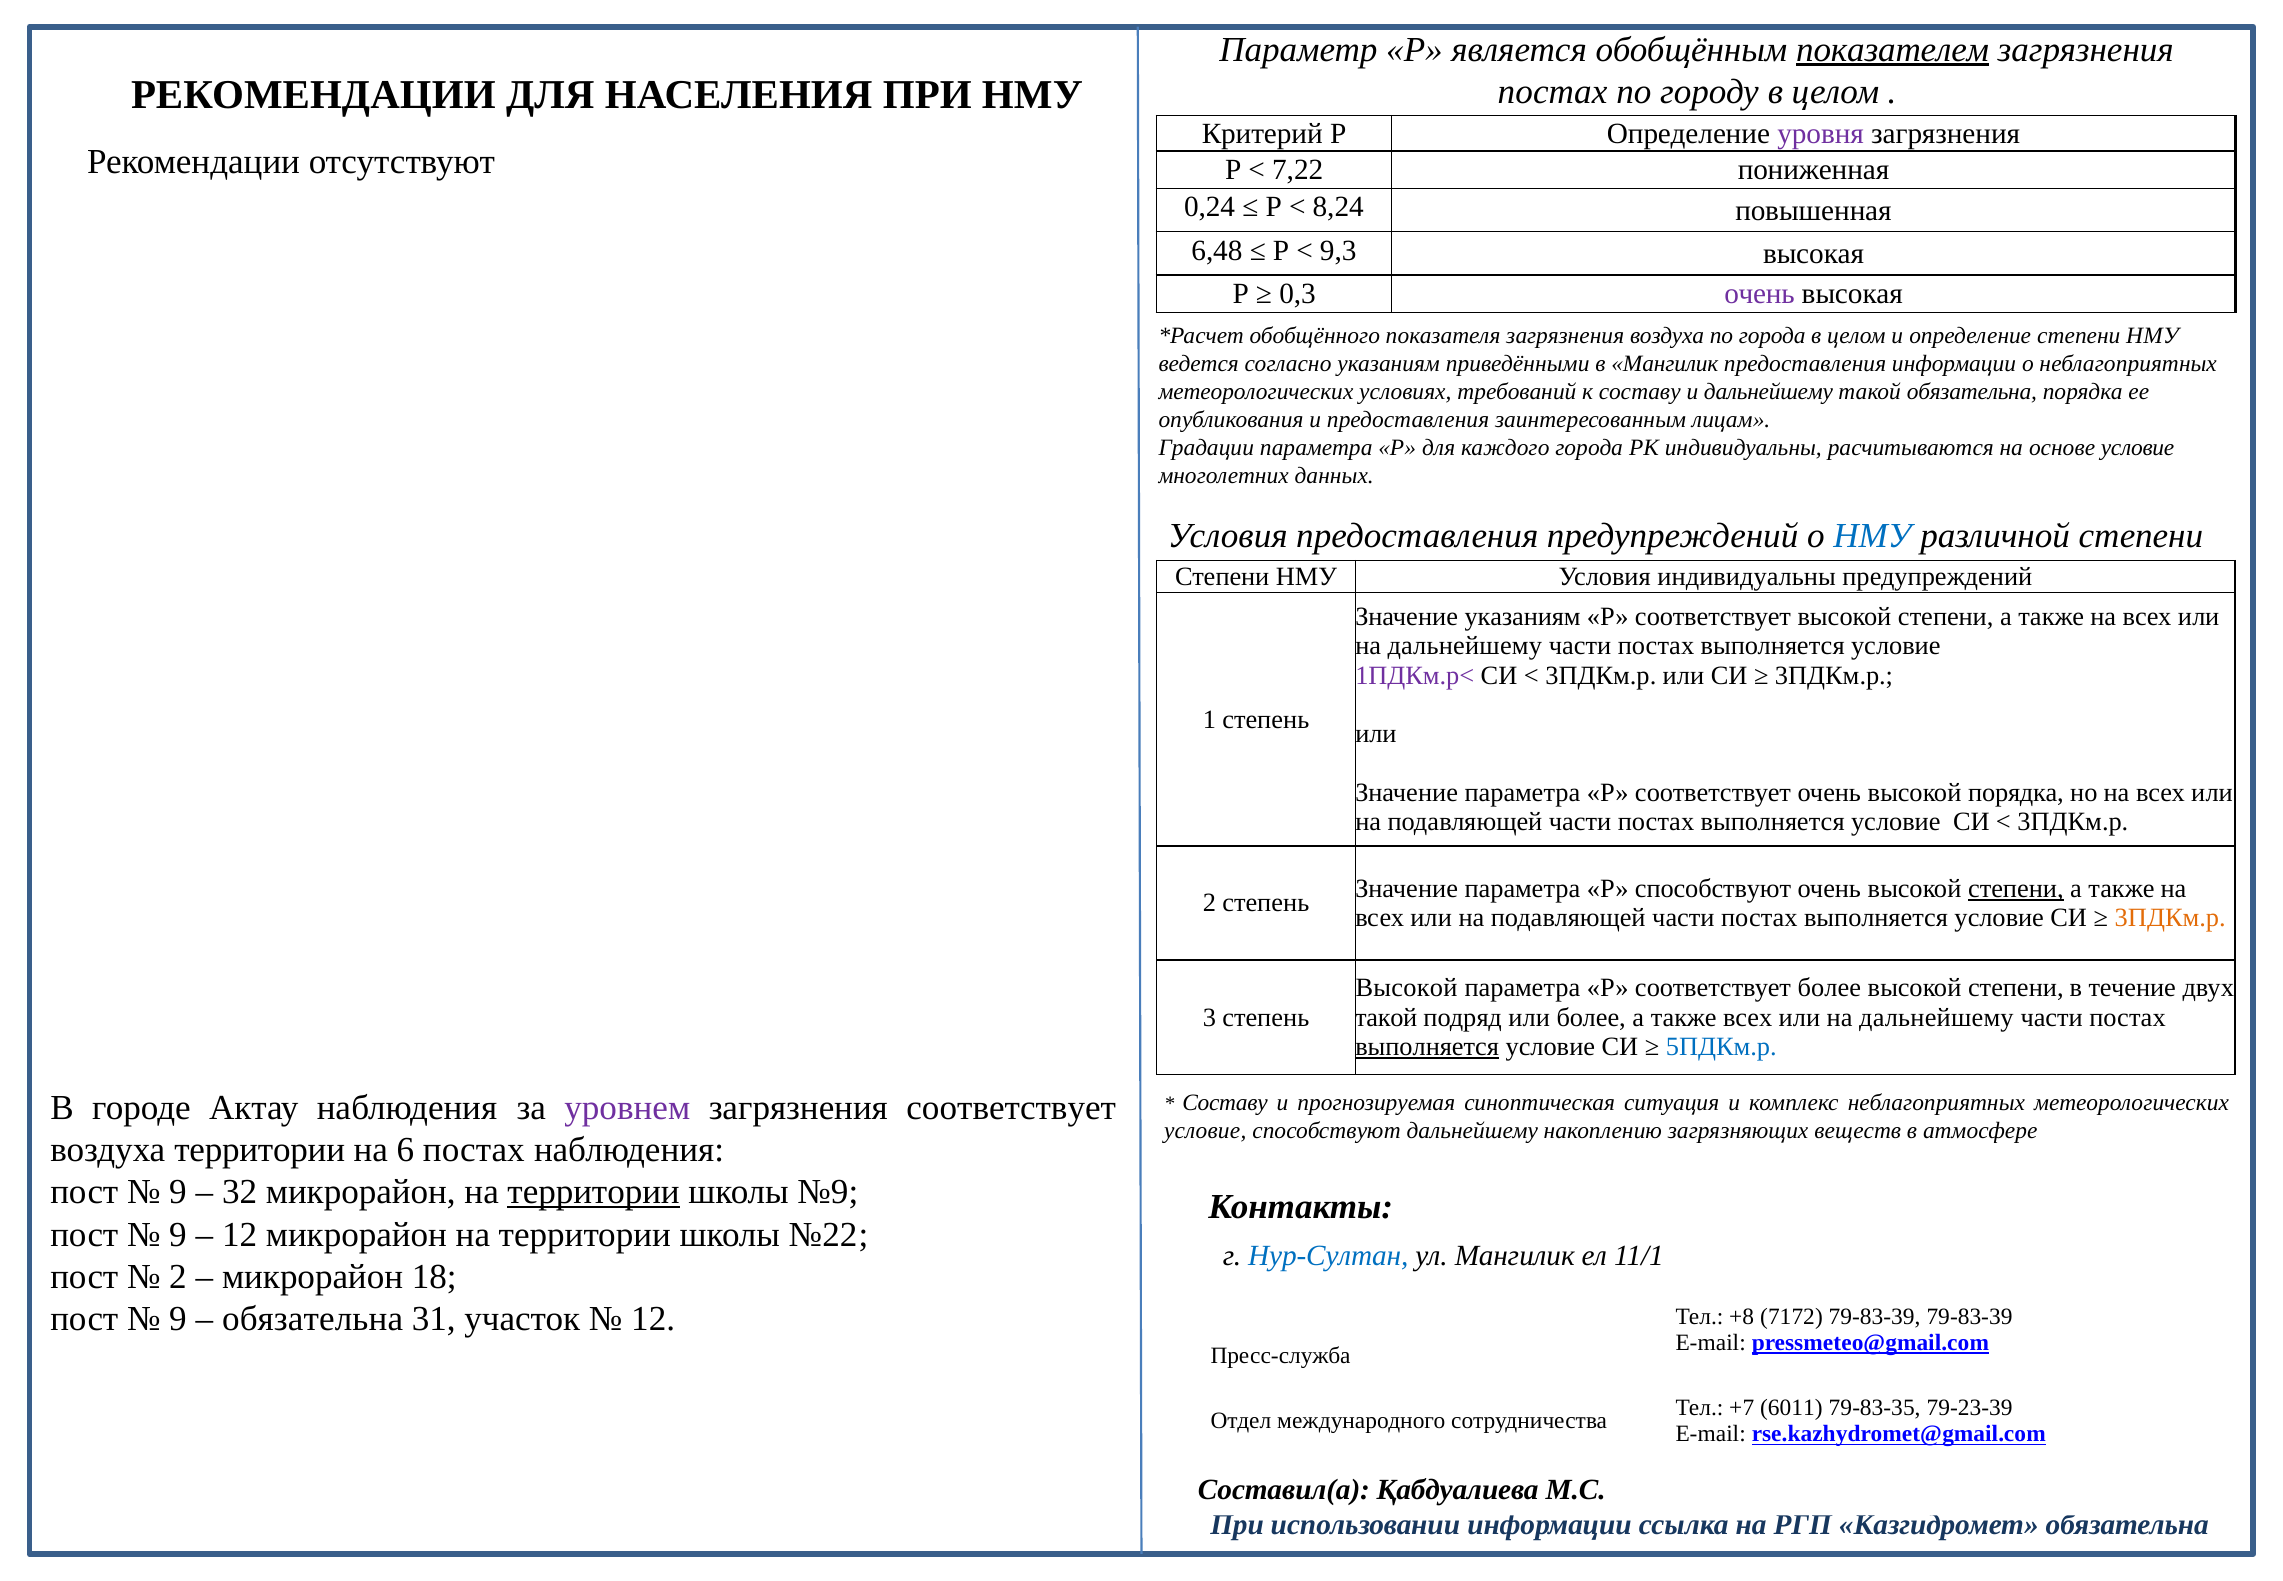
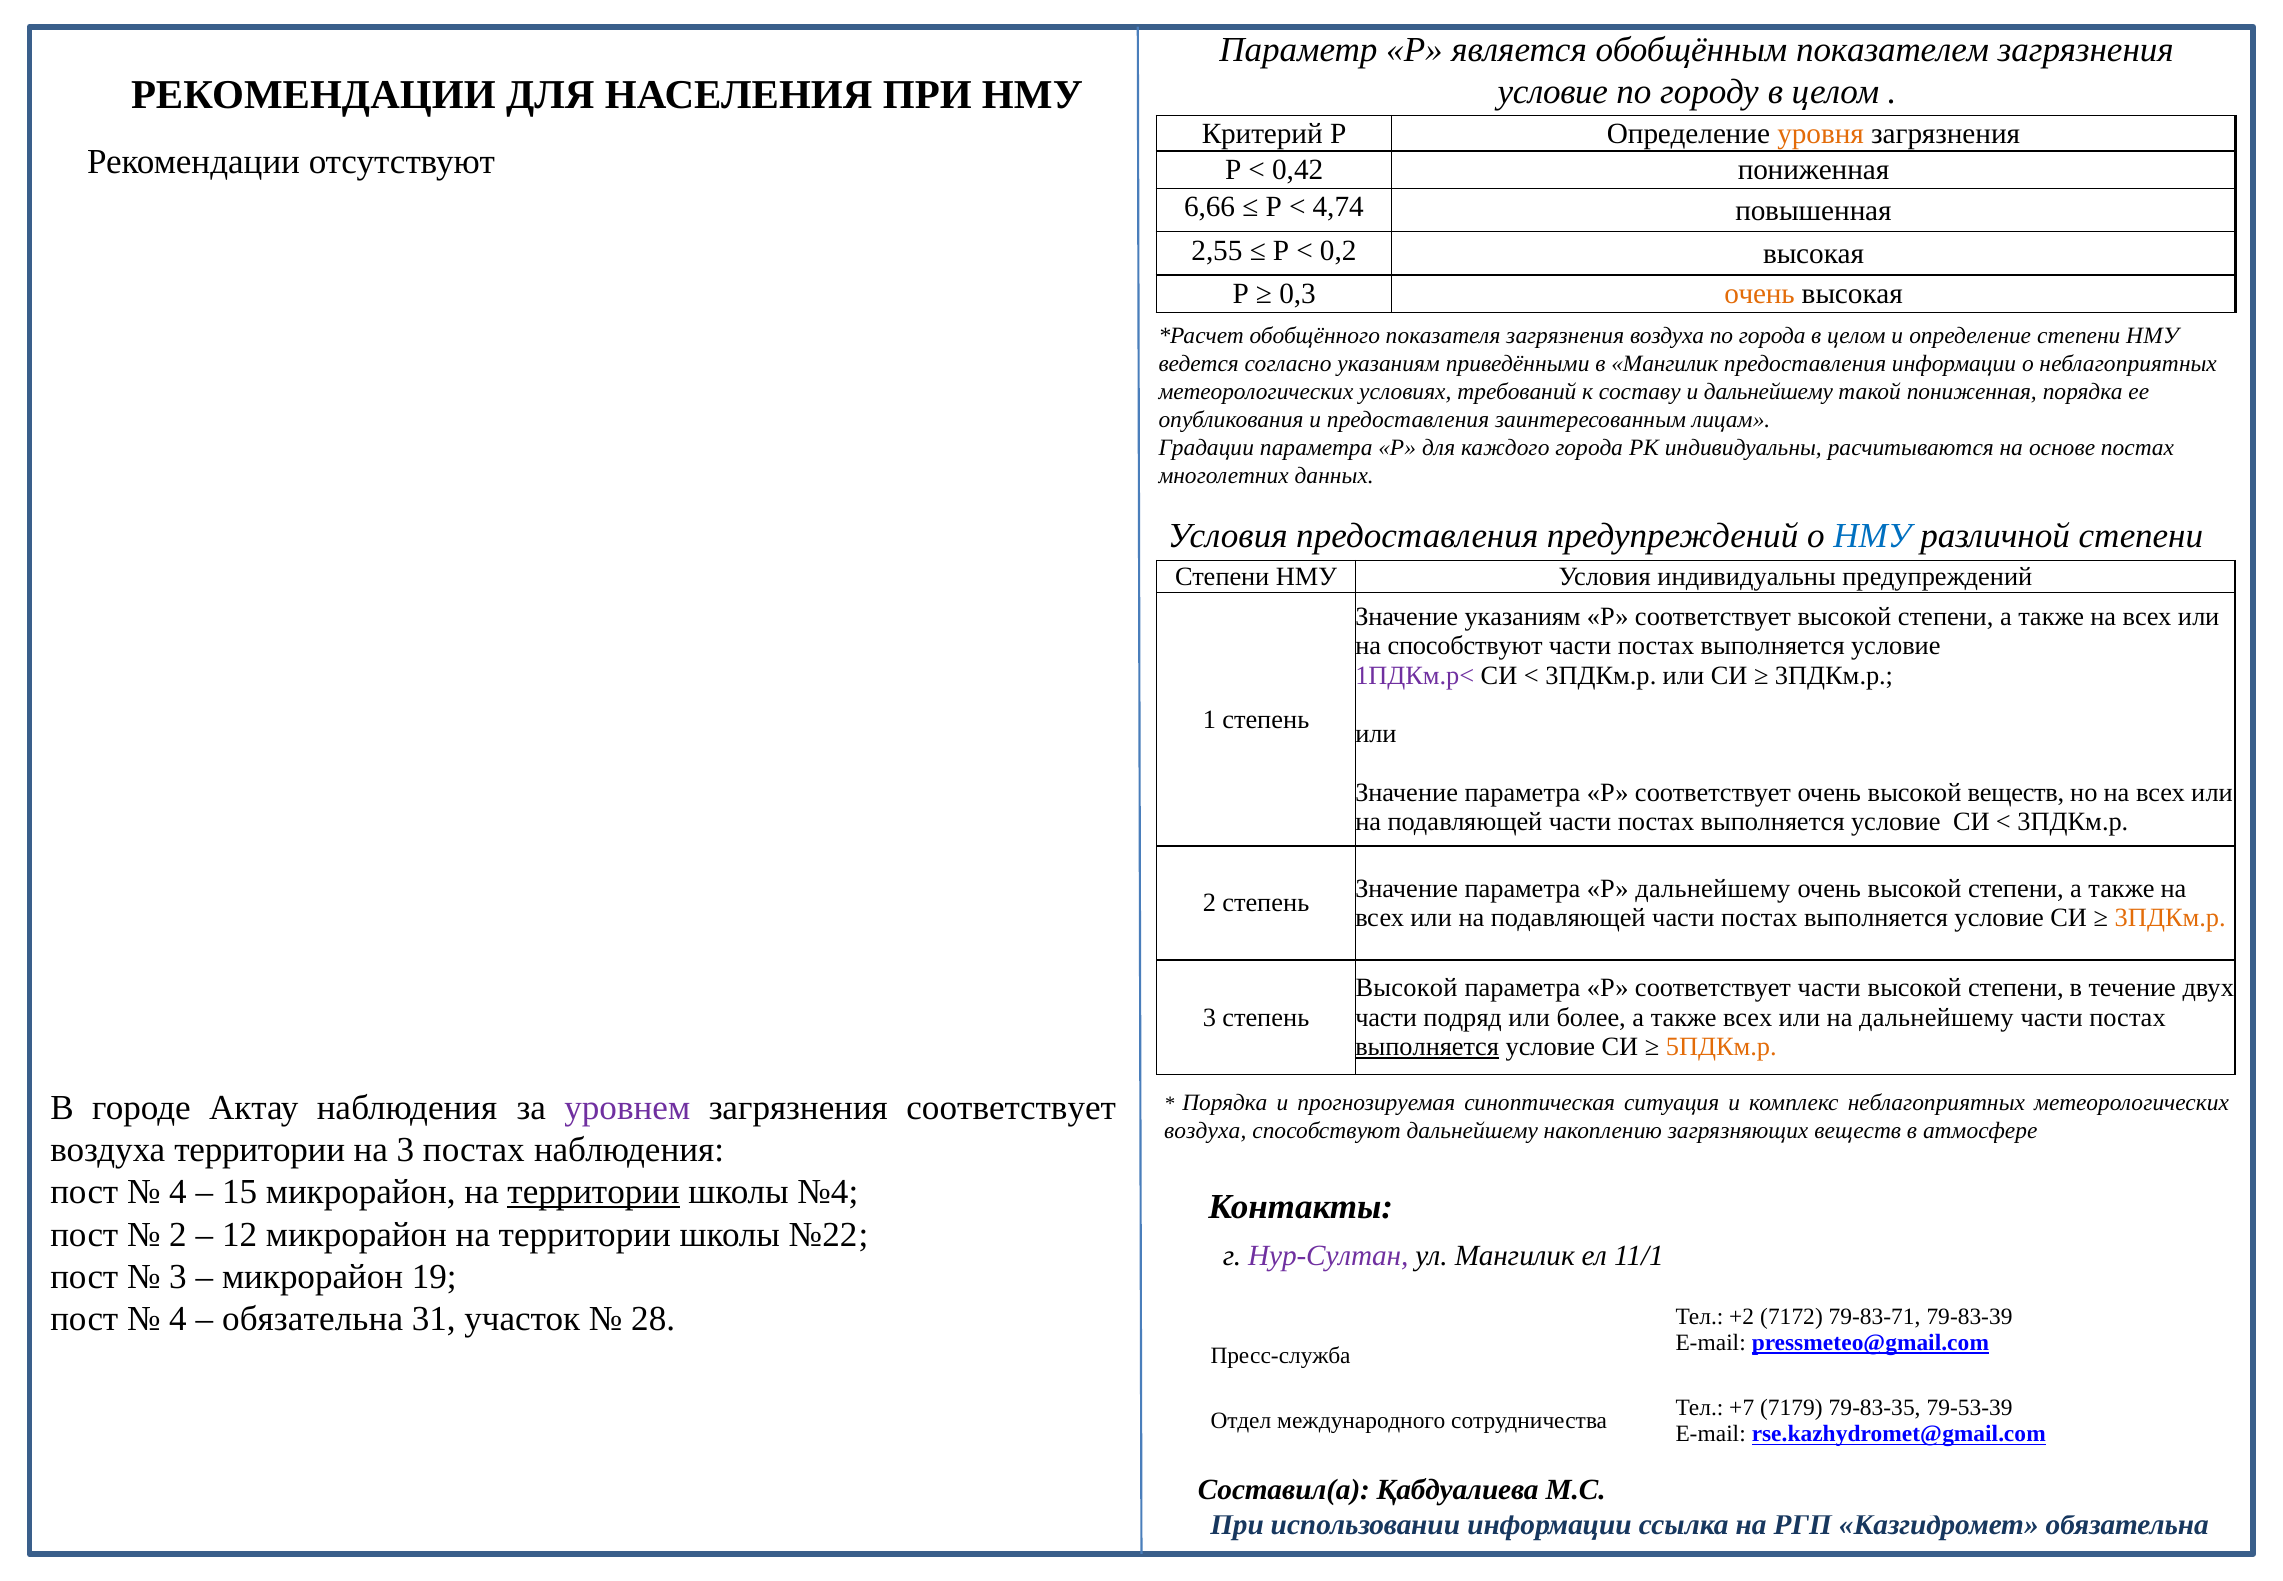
показателем underline: present -> none
постах at (1553, 92): постах -> условие
уровня colour: purple -> orange
7,22: 7,22 -> 0,42
0,24: 0,24 -> 6,66
8,24: 8,24 -> 4,74
6,48: 6,48 -> 2,55
9,3: 9,3 -> 0,2
очень at (1760, 294) colour: purple -> orange
такой обязательна: обязательна -> пониженная
основе условие: условие -> постах
дальнейшему at (1465, 646): дальнейшему -> способствуют
высокой порядка: порядка -> веществ
Р способствуют: способствуют -> дальнейшему
степени at (2016, 888) underline: present -> none
соответствует более: более -> части
такой at (1386, 1017): такой -> части
5ПДКм.р colour: blue -> orange
Составу at (1225, 1102): Составу -> Порядка
условие at (1205, 1130): условие -> воздуха
на 6: 6 -> 3
9 at (178, 1192): 9 -> 4
32: 32 -> 15
№9: №9 -> №4
9 at (178, 1234): 9 -> 2
Нур-Султан colour: blue -> purple
2 at (178, 1276): 2 -> 3
18: 18 -> 19
9 at (178, 1318): 9 -> 4
12 at (653, 1318): 12 -> 28
+8: +8 -> +2
7172 79-83-39: 79-83-39 -> 79-83-71
6011: 6011 -> 7179
79-23-39: 79-23-39 -> 79-53-39
